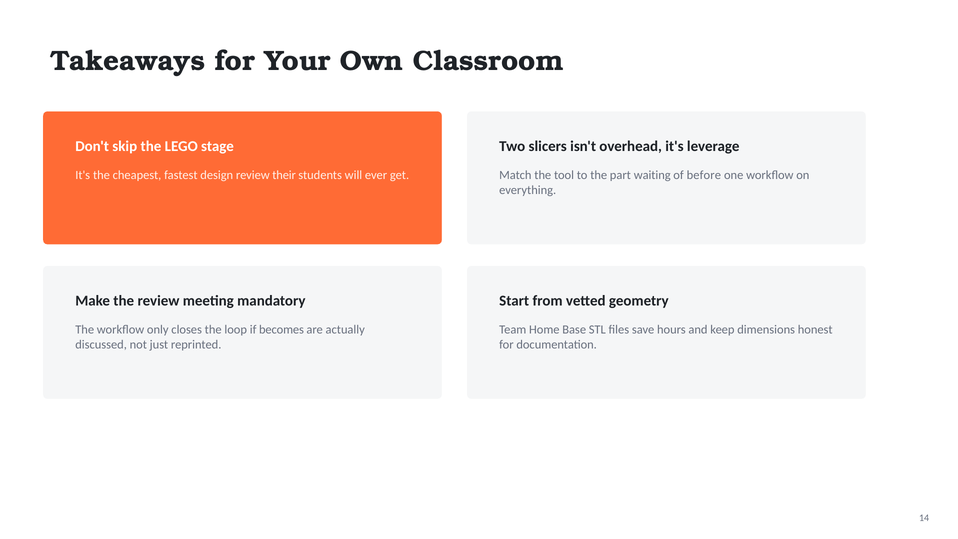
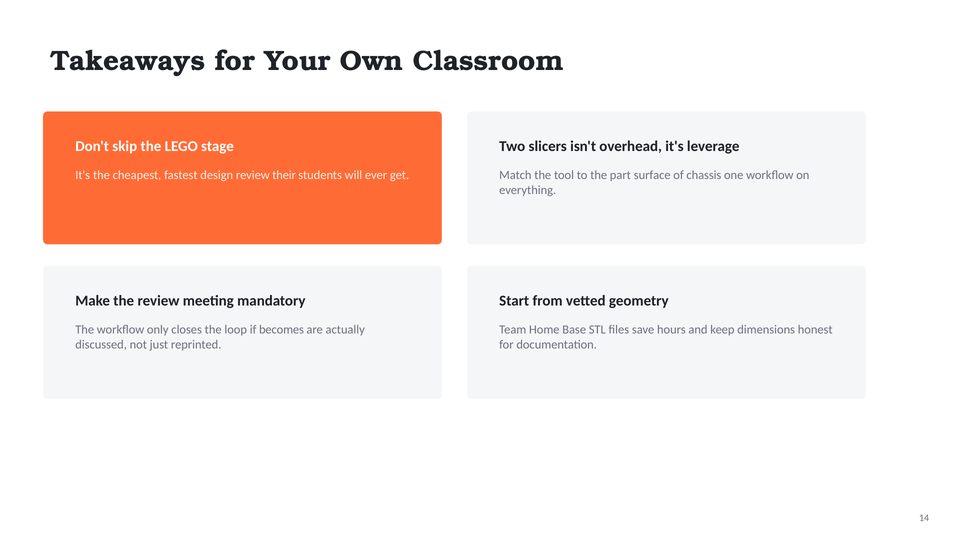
waiting: waiting -> surface
before: before -> chassis
